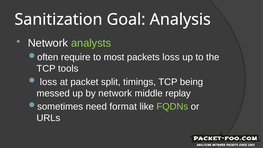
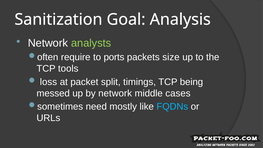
most: most -> ports
packets loss: loss -> size
replay: replay -> cases
format: format -> mostly
FQDNs colour: light green -> light blue
